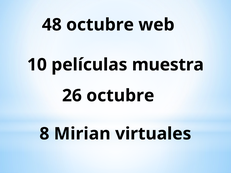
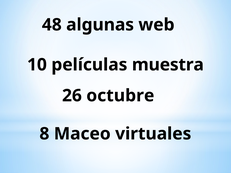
48 octubre: octubre -> algunas
Mirian: Mirian -> Maceo
